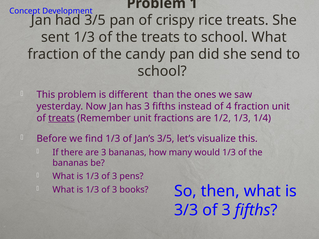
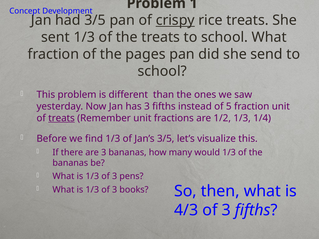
crispy underline: none -> present
candy: candy -> pages
4: 4 -> 5
3/3: 3/3 -> 4/3
